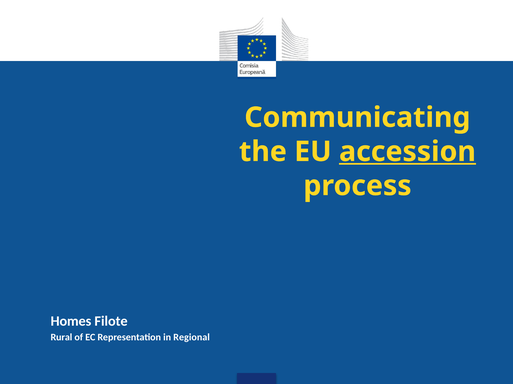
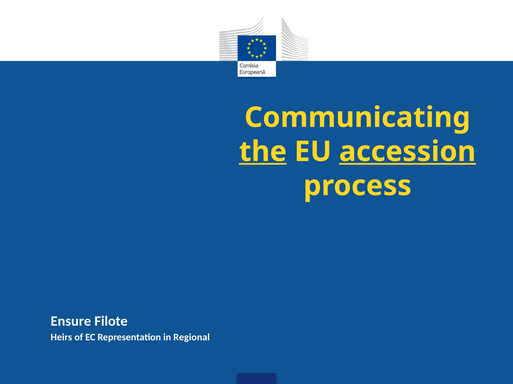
the underline: none -> present
Homes: Homes -> Ensure
Rural: Rural -> Heirs
